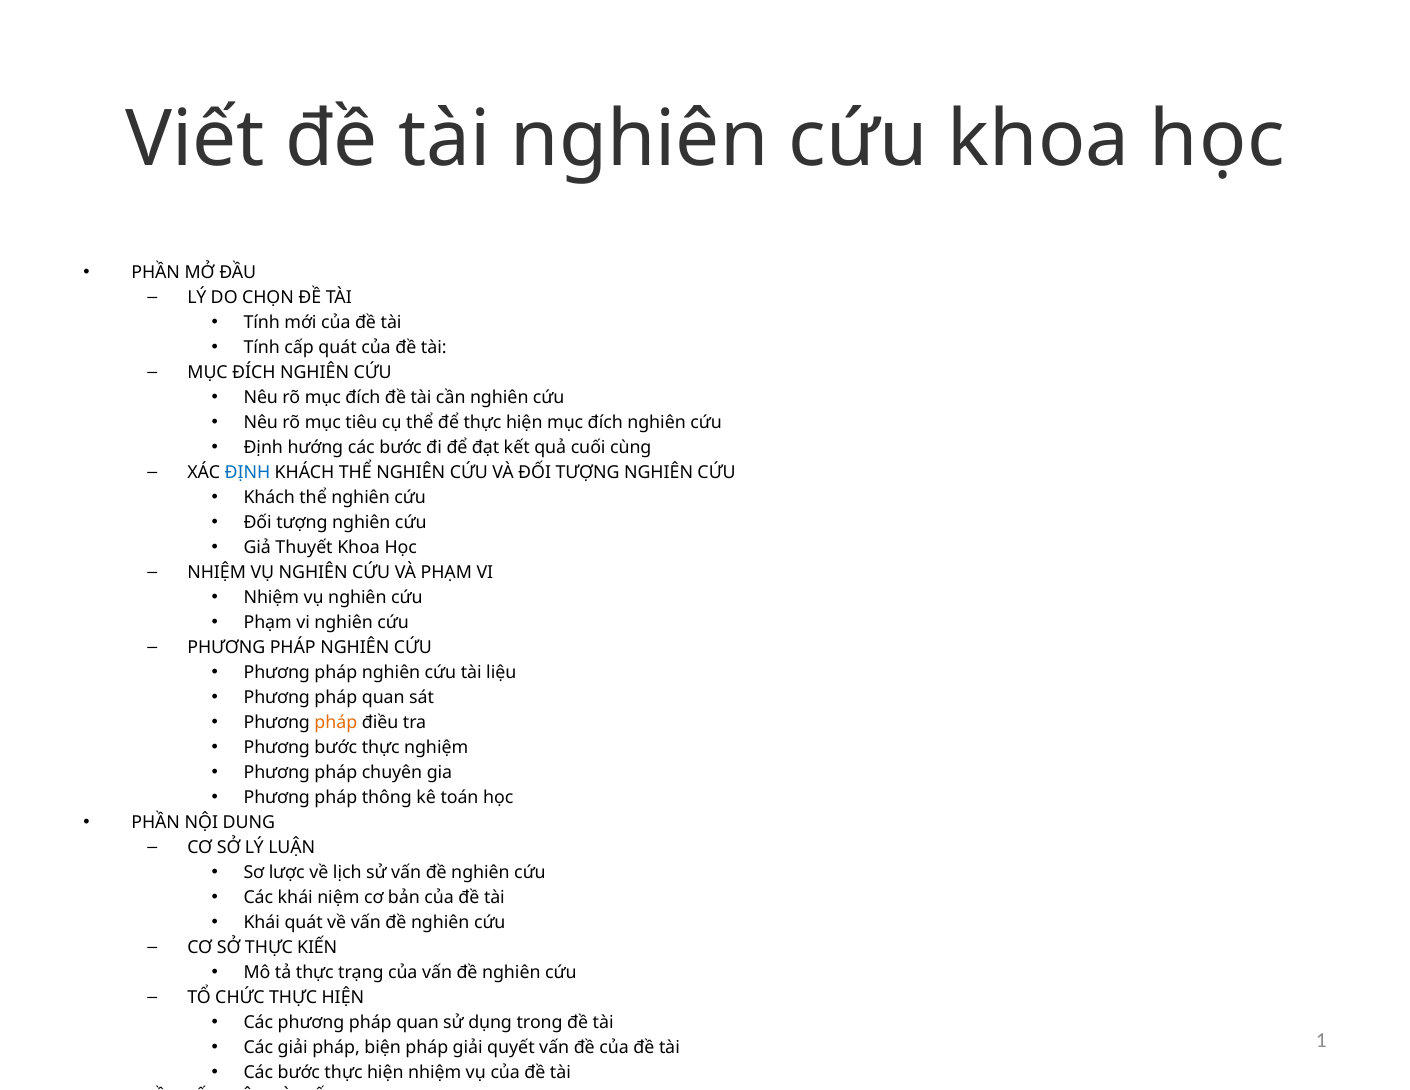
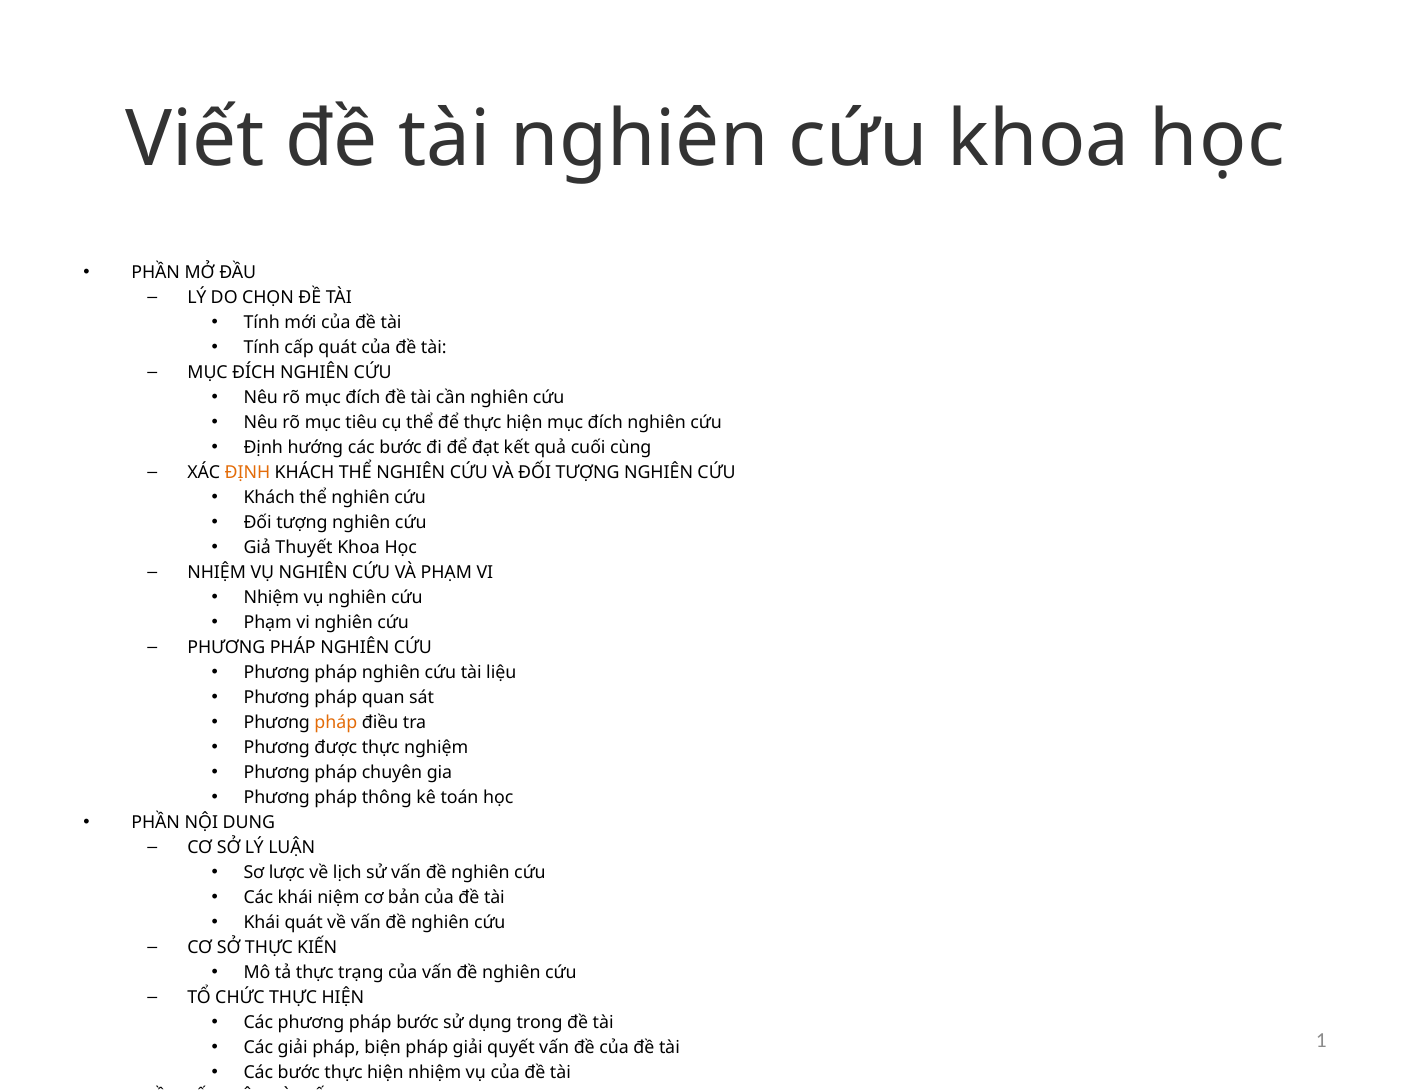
ĐỊNH colour: blue -> orange
Phương bước: bước -> được
Các phương pháp quan: quan -> bước
